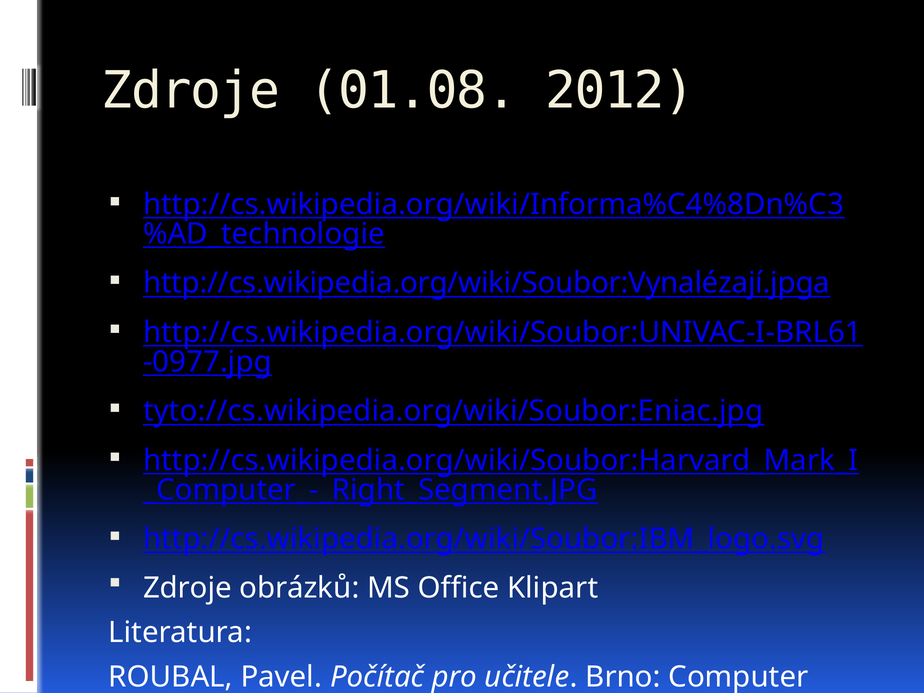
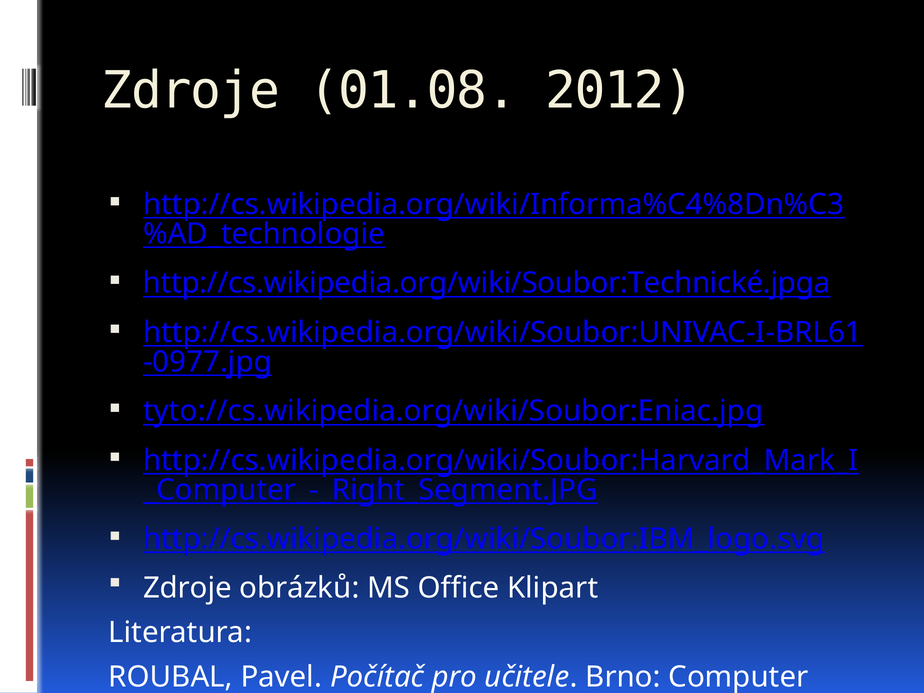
http://cs.wikipedia.org/wiki/Soubor:Vynalézají.jpga: http://cs.wikipedia.org/wiki/Soubor:Vynalézají.jpga -> http://cs.wikipedia.org/wiki/Soubor:Technické.jpga
